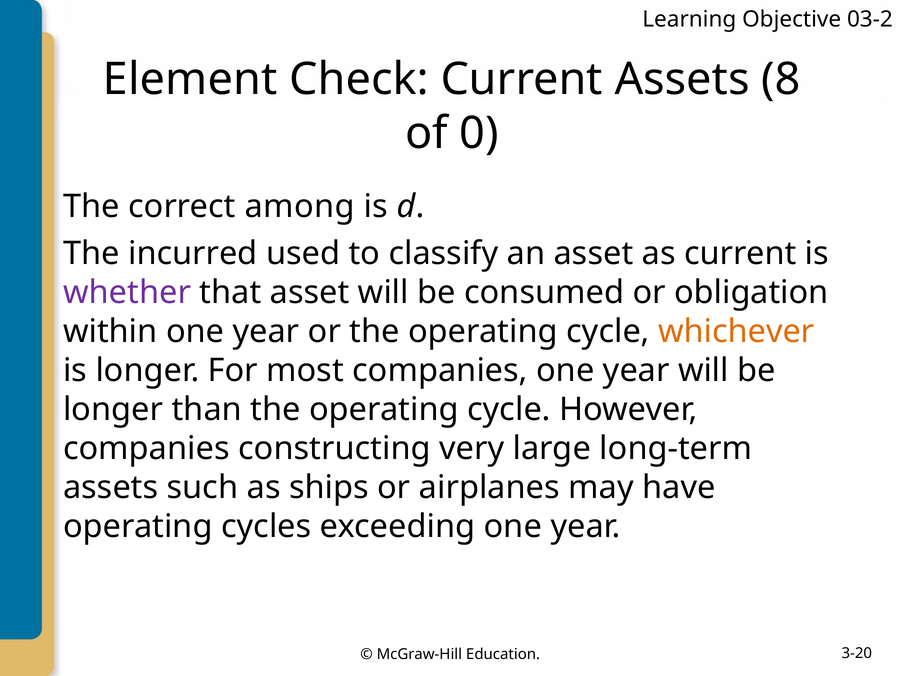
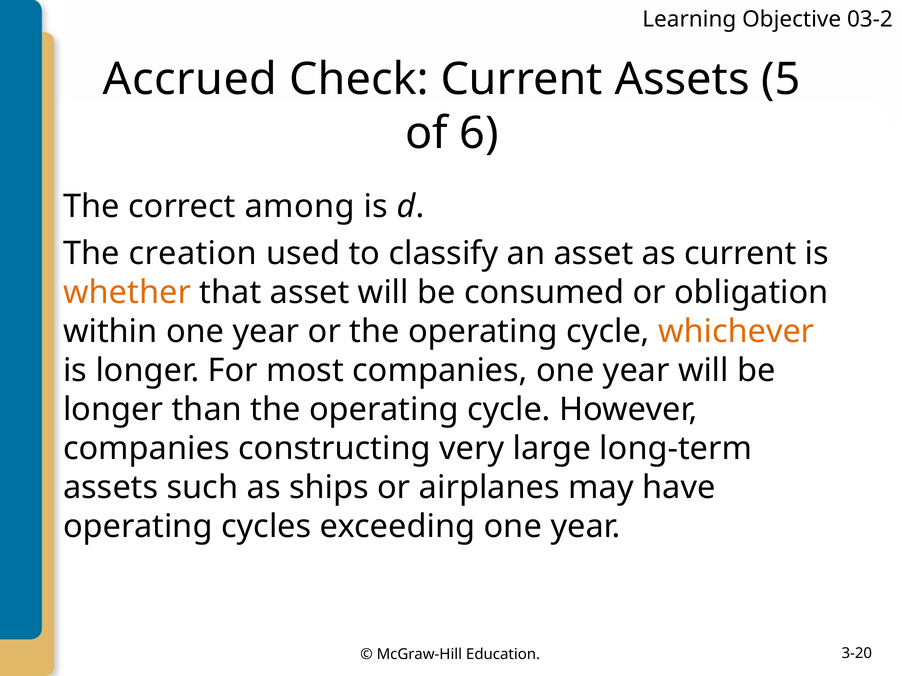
Element: Element -> Accrued
8: 8 -> 5
0: 0 -> 6
incurred: incurred -> creation
whether colour: purple -> orange
